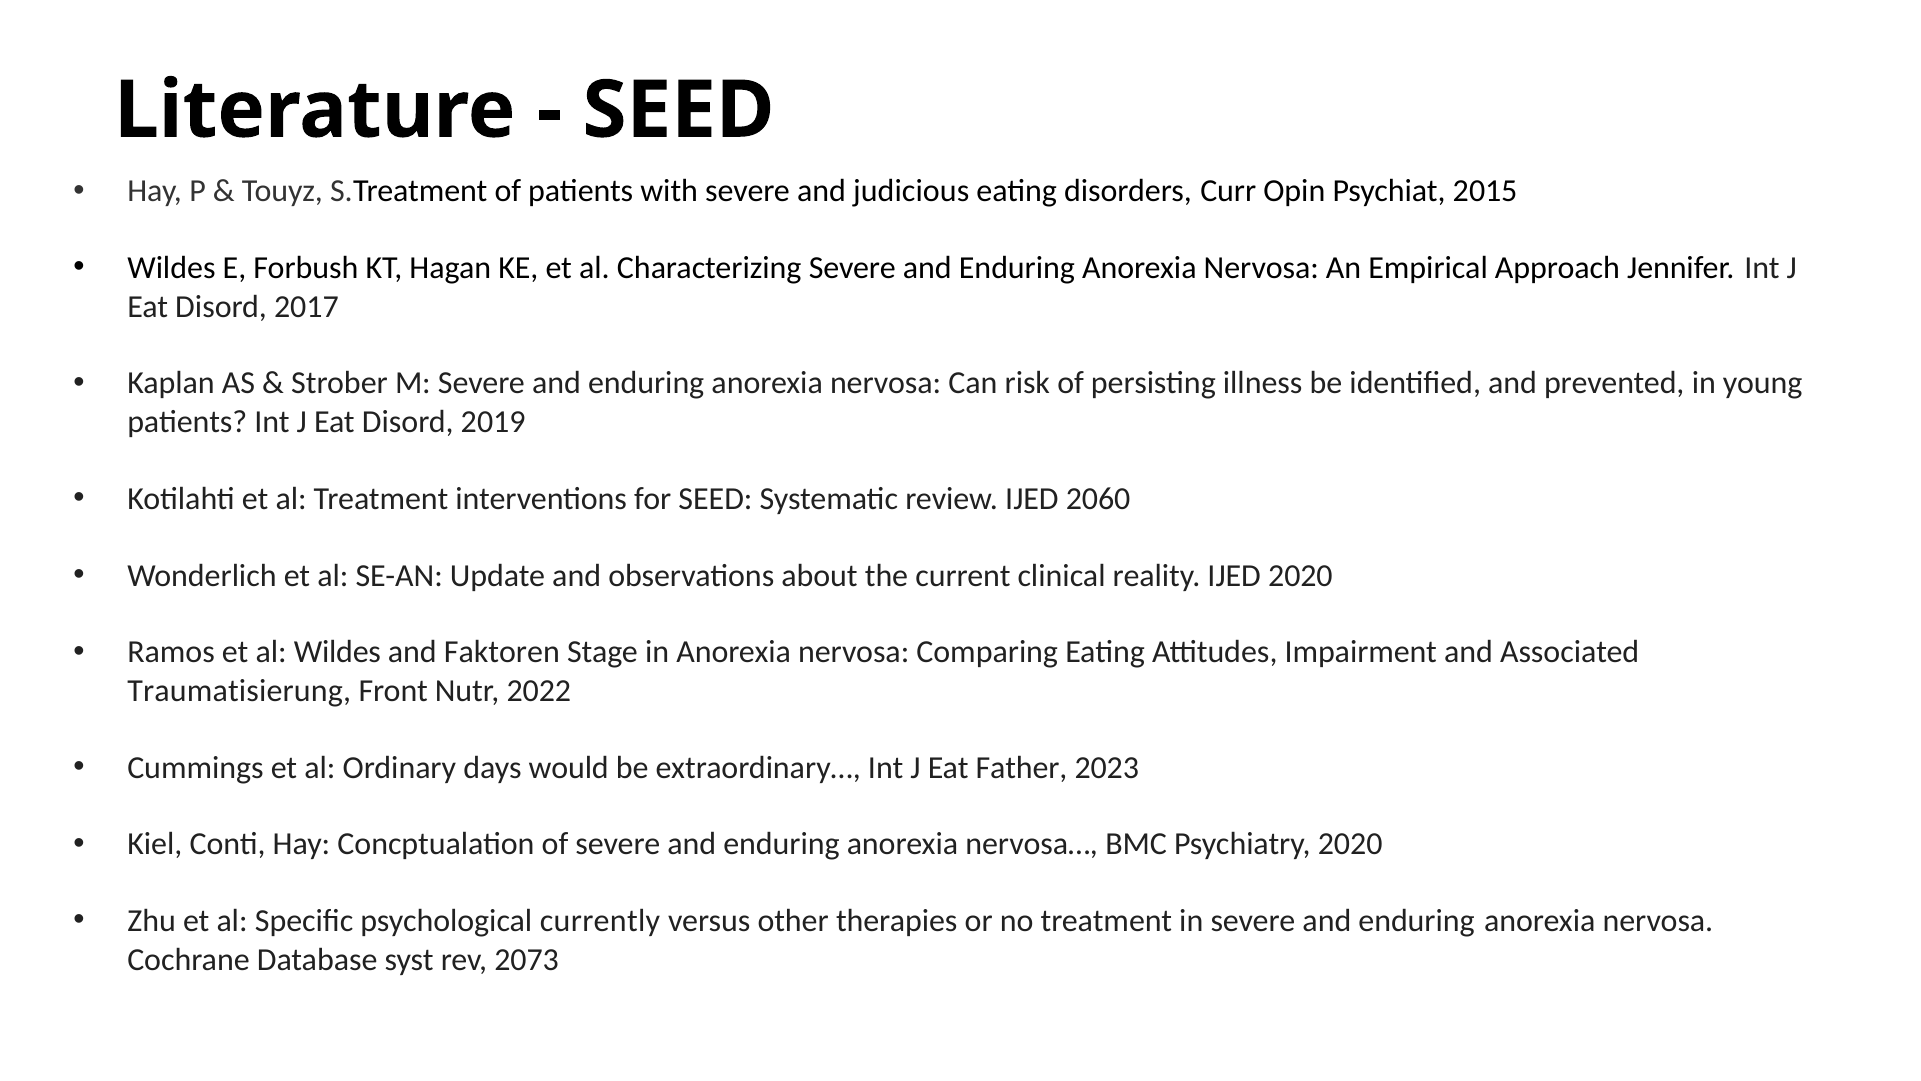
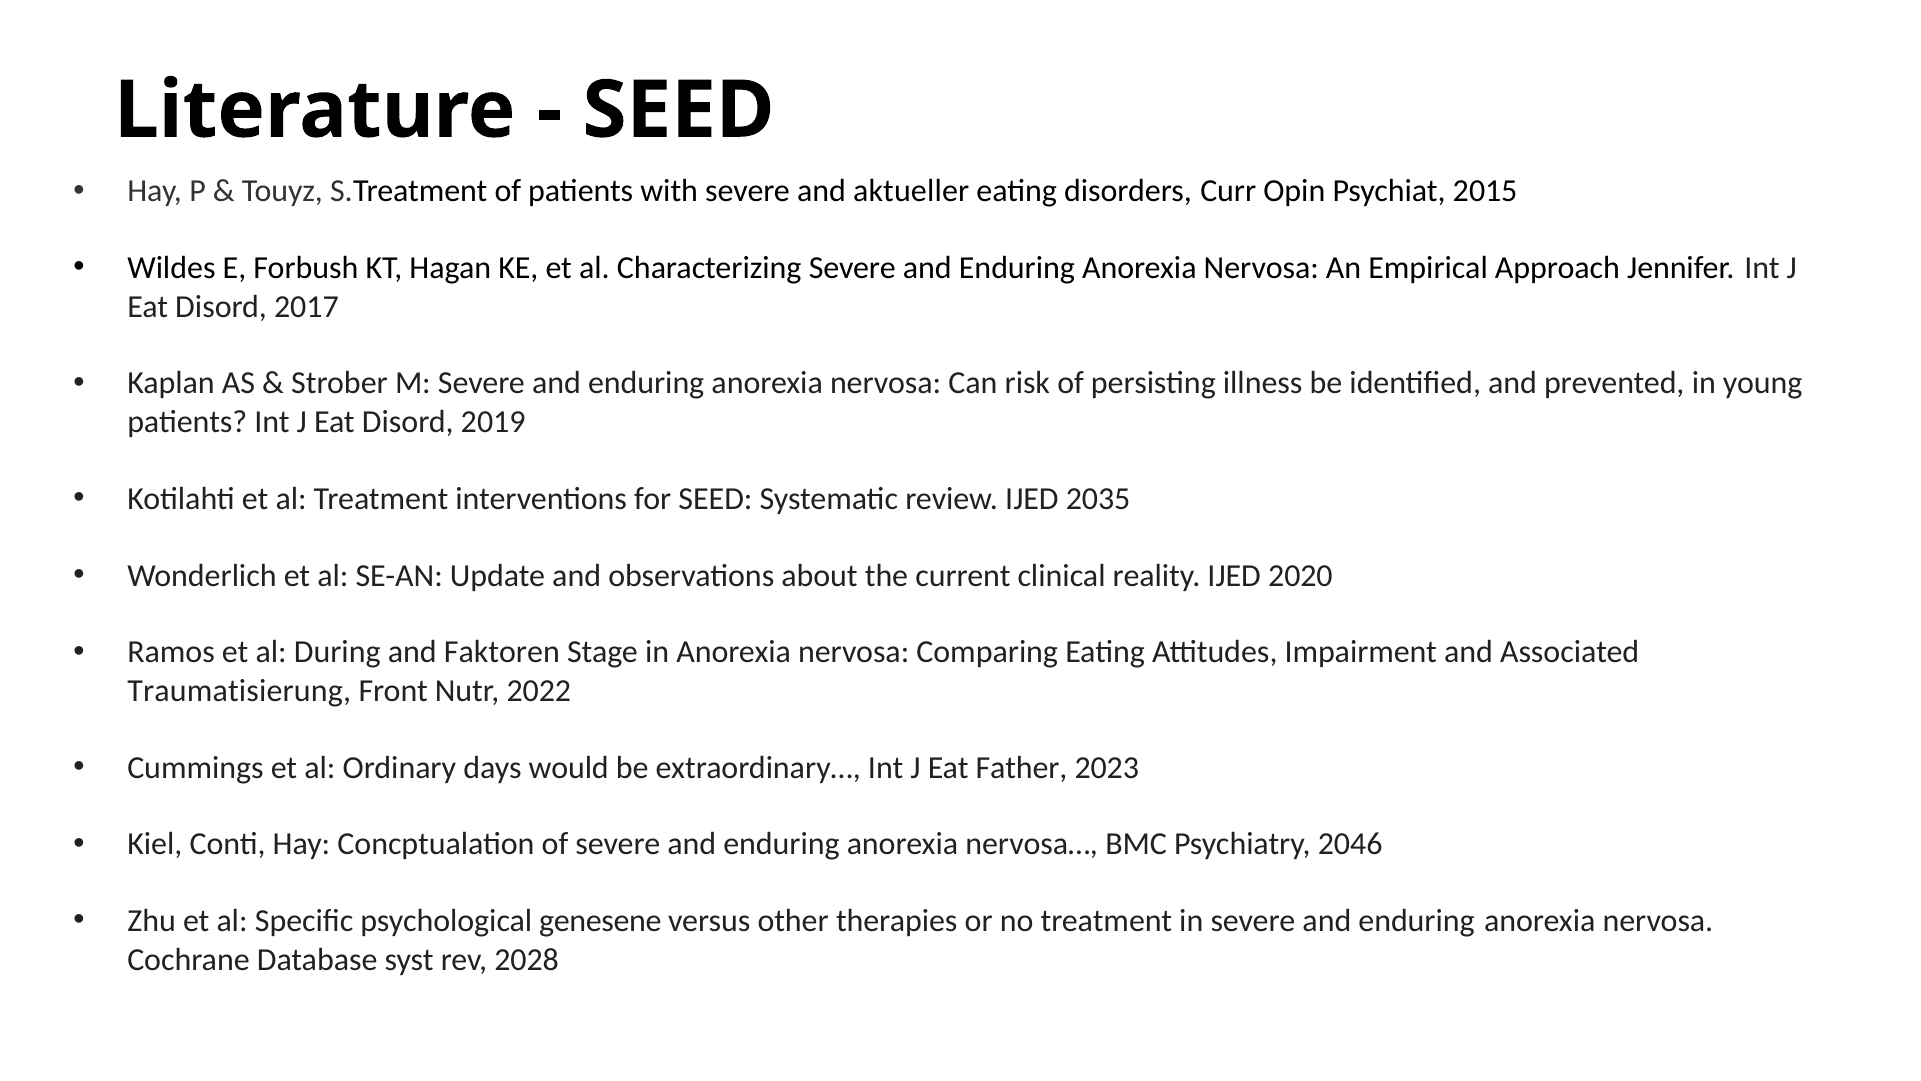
judicious: judicious -> aktueller
2060: 2060 -> 2035
al Wildes: Wildes -> During
Psychiatry 2020: 2020 -> 2046
currently: currently -> genesene
2073: 2073 -> 2028
